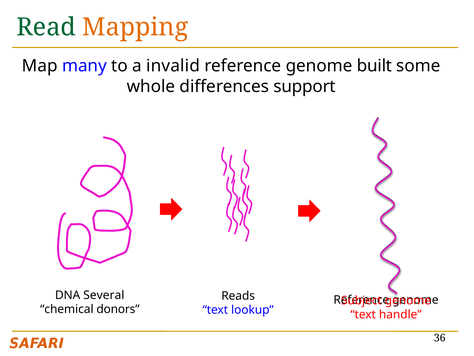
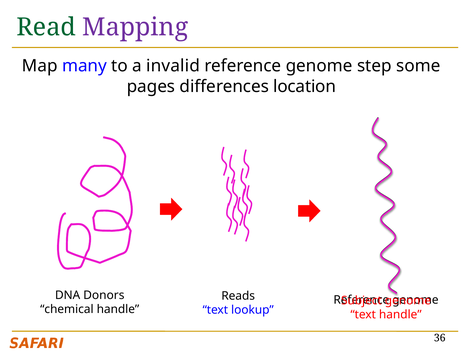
Mapping colour: orange -> purple
built: built -> step
whole: whole -> pages
support: support -> location
Several: Several -> Donors
chemical donors: donors -> handle
